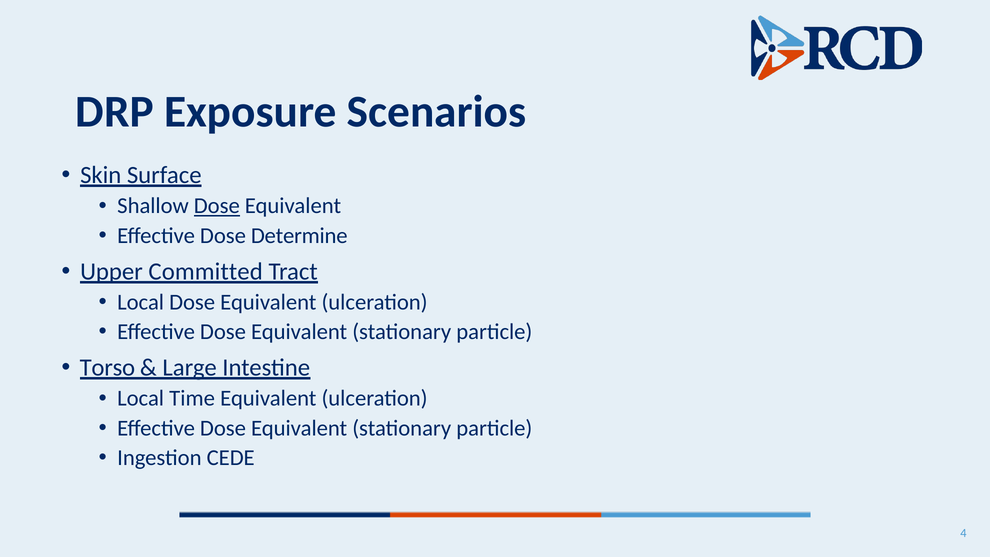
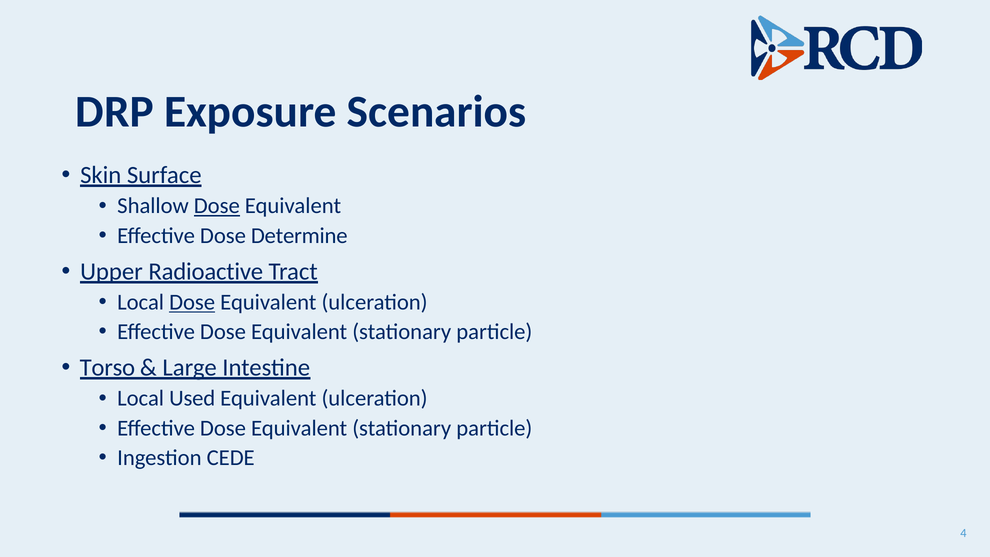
Committed: Committed -> Radioactive
Dose at (192, 302) underline: none -> present
Time: Time -> Used
